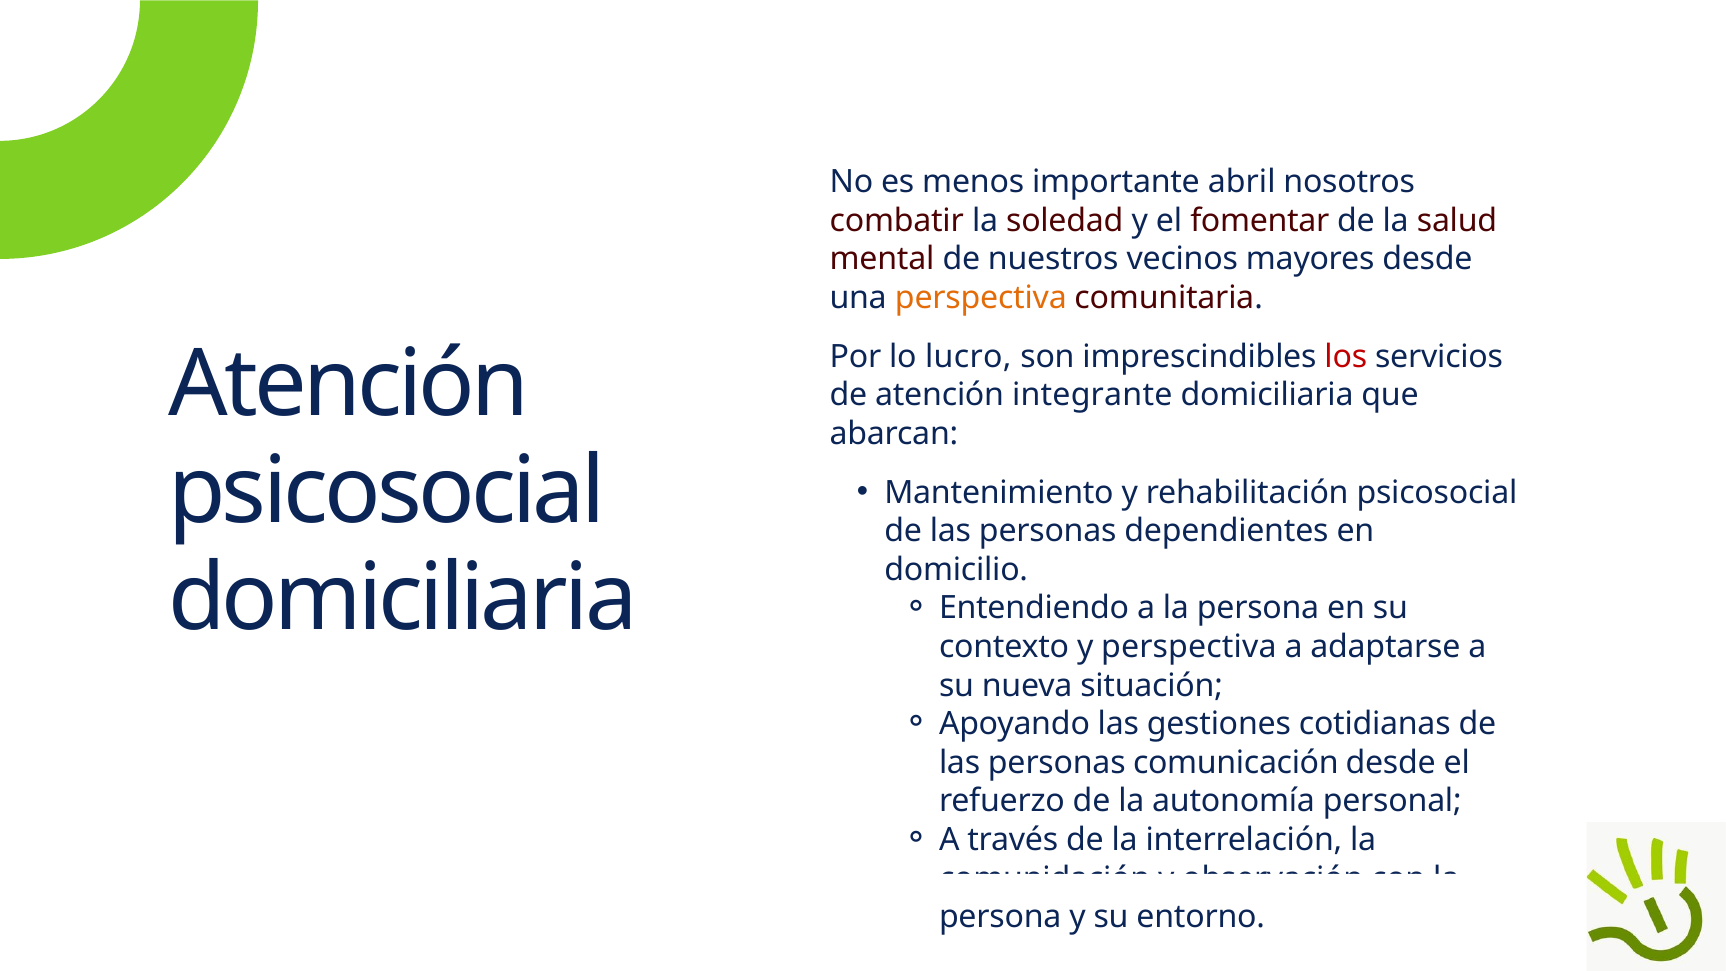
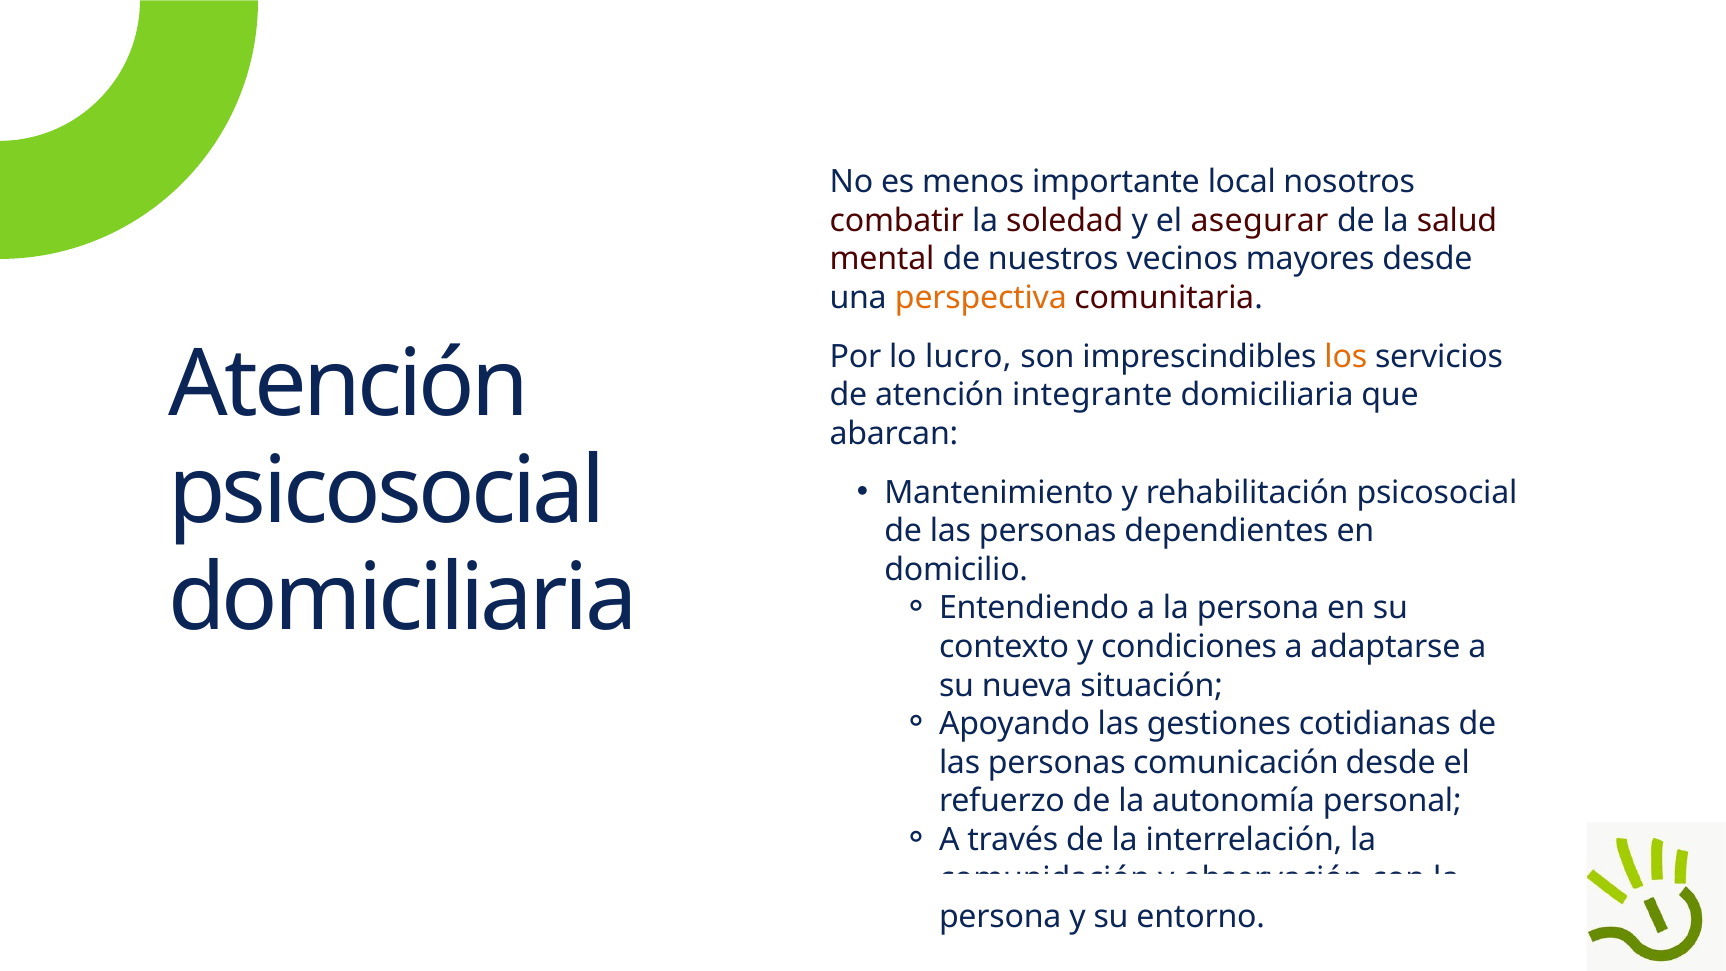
abril: abril -> local
fomentar: fomentar -> asegurar
los colour: red -> orange
y perspectiva: perspectiva -> condiciones
